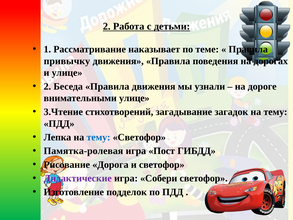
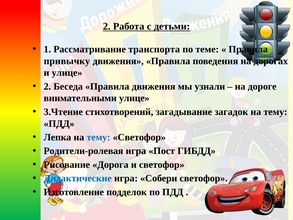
наказывает: наказывает -> транспорта
Памятка-ролевая: Памятка-ролевая -> Родители-ролевая
Дидактические colour: purple -> blue
